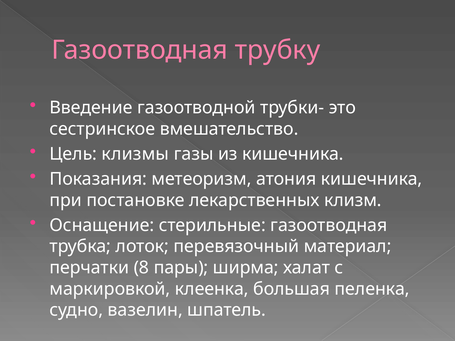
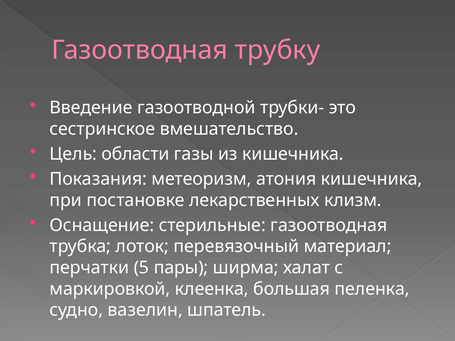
клизмы: клизмы -> области
8: 8 -> 5
